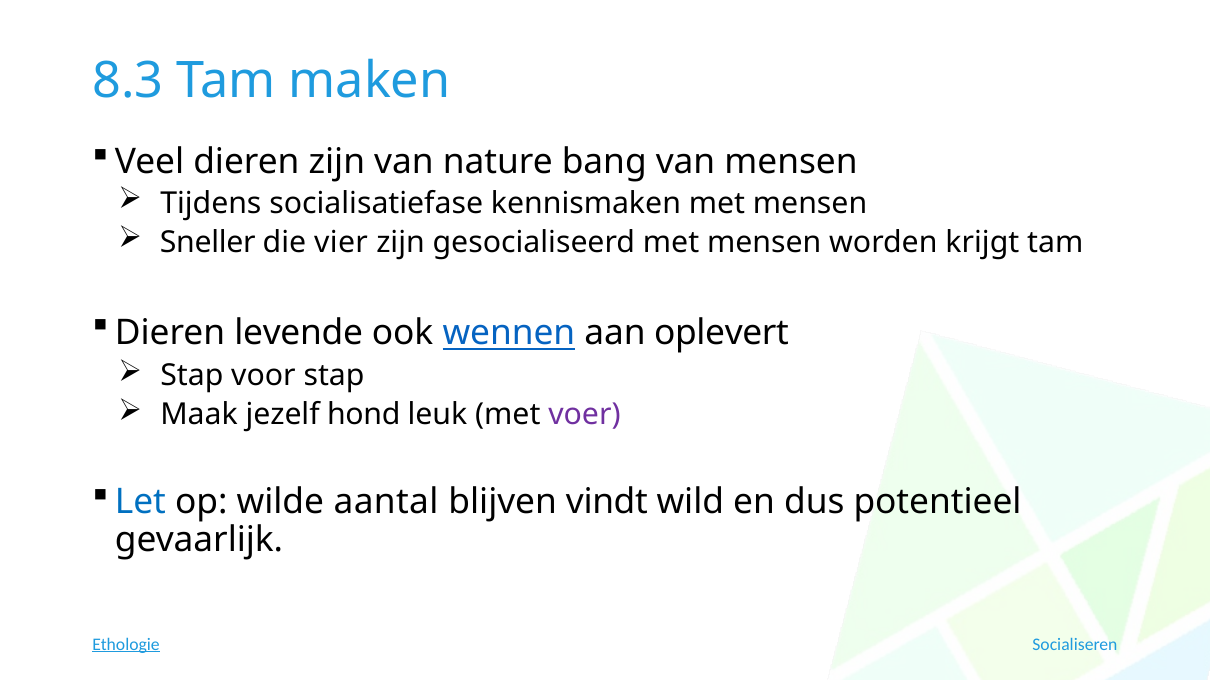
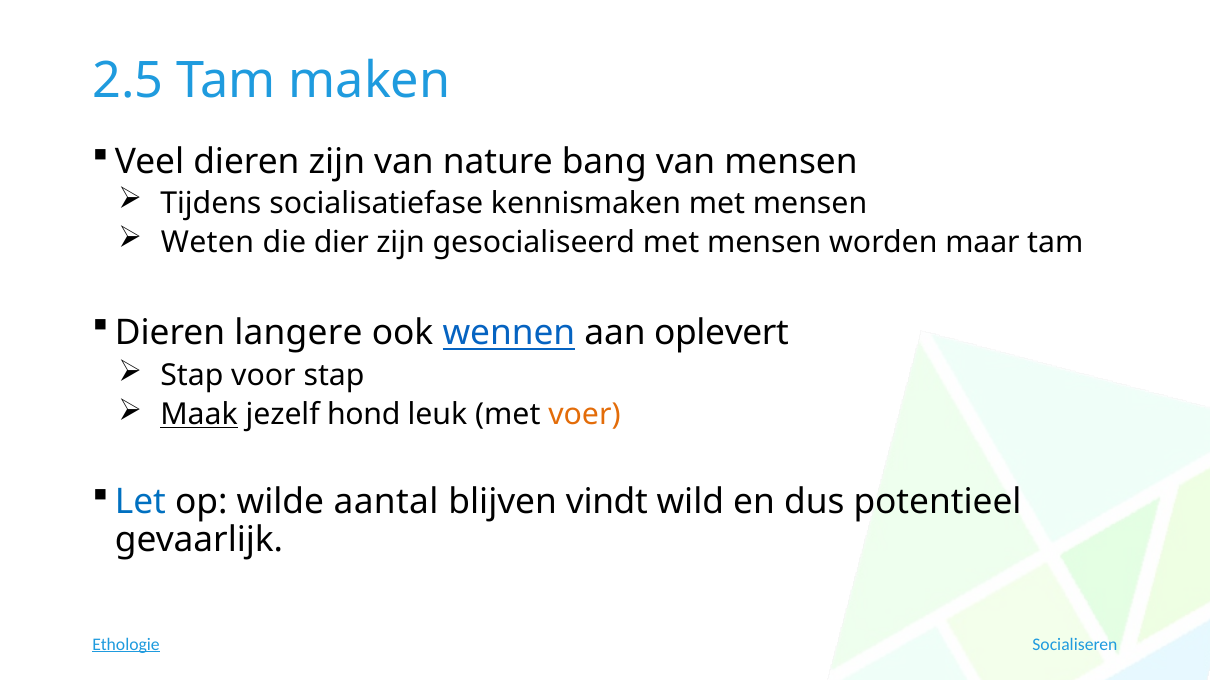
8.3: 8.3 -> 2.5
Sneller: Sneller -> Weten
vier: vier -> dier
krijgt: krijgt -> maar
levende: levende -> langere
Maak underline: none -> present
voer colour: purple -> orange
